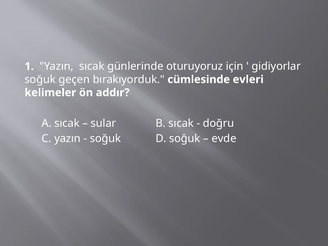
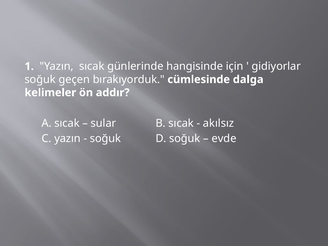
oturuyoruz: oturuyoruz -> hangisinde
evleri: evleri -> dalga
doğru: doğru -> akılsız
